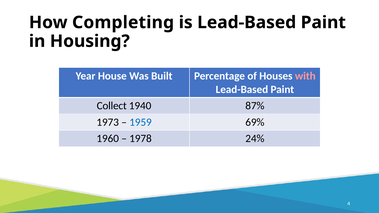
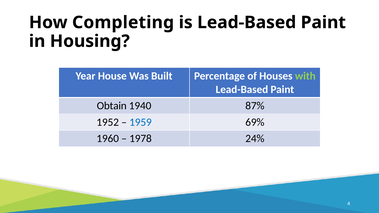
with colour: pink -> light green
Collect: Collect -> Obtain
1973: 1973 -> 1952
